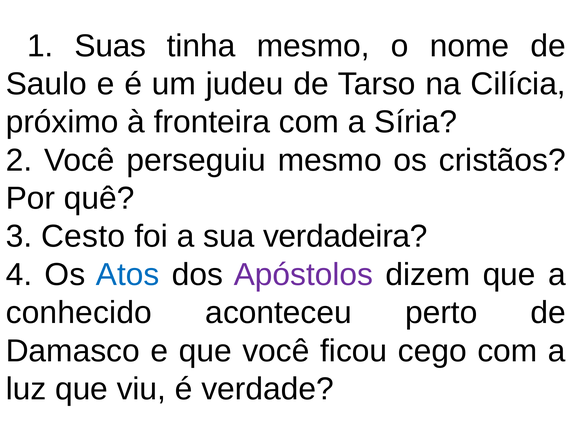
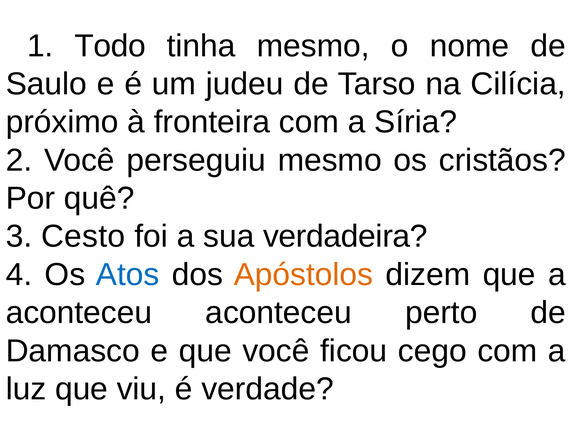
Suas: Suas -> Todo
Apóstolos colour: purple -> orange
conhecido at (79, 313): conhecido -> aconteceu
